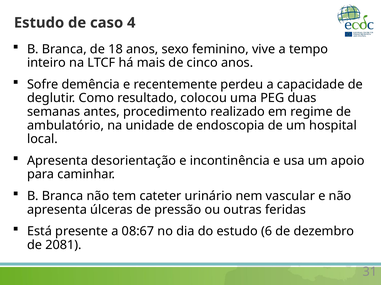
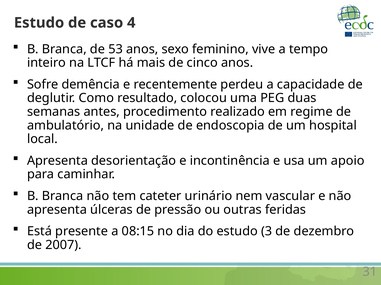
18: 18 -> 53
08:67: 08:67 -> 08:15
6: 6 -> 3
2081: 2081 -> 2007
